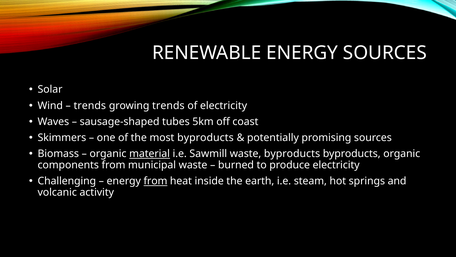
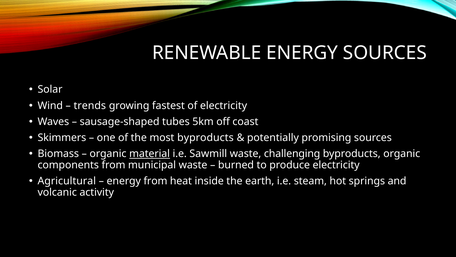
growing trends: trends -> fastest
waste byproducts: byproducts -> challenging
Challenging: Challenging -> Agricultural
from at (155, 181) underline: present -> none
